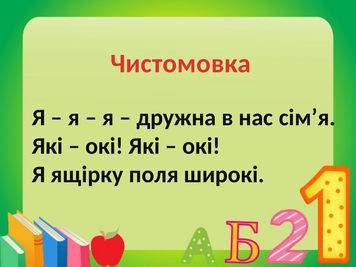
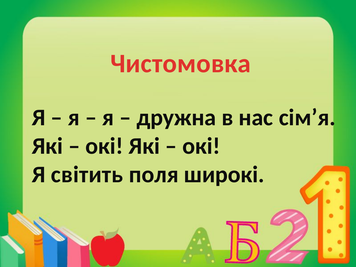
ящірку: ящірку -> світить
